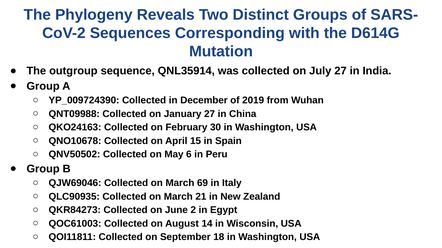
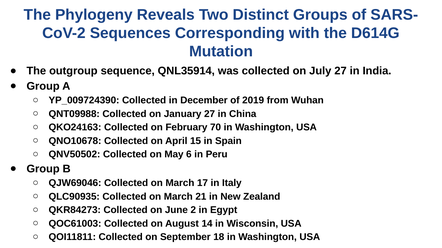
30: 30 -> 70
69: 69 -> 17
